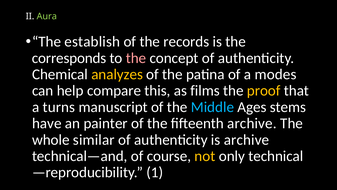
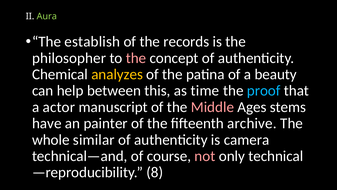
corresponds: corresponds -> philosopher
modes: modes -> beauty
compare: compare -> between
films: films -> time
proof colour: yellow -> light blue
turns: turns -> actor
Middle colour: light blue -> pink
is archive: archive -> camera
not colour: yellow -> pink
1: 1 -> 8
